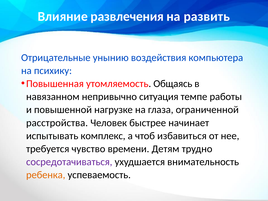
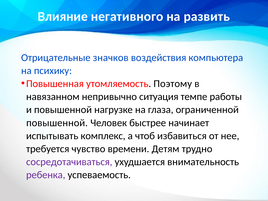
развлечения: развлечения -> негативного
унынию: унынию -> значков
Общаясь: Общаясь -> Поэтому
расстройства at (57, 123): расстройства -> повышенной
ребенка colour: orange -> purple
